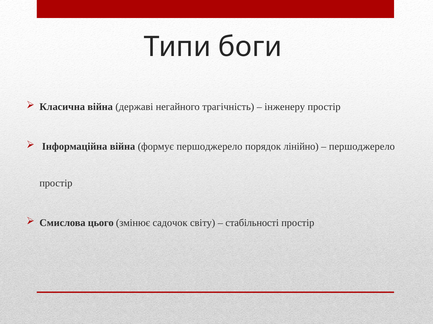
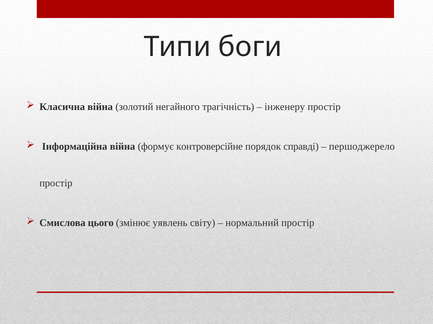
державі: державі -> золотий
формує першоджерело: першоджерело -> контроверсійне
лінійно: лінійно -> справді
садочок: садочок -> уявлень
стабільності: стабільності -> нормальний
